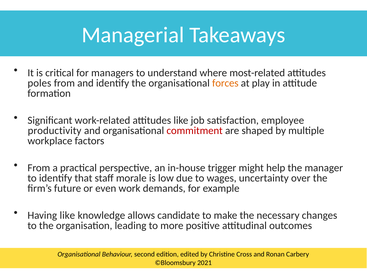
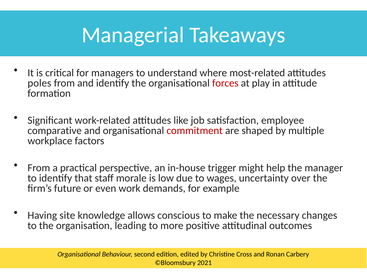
forces colour: orange -> red
productivity: productivity -> comparative
Having like: like -> site
candidate: candidate -> conscious
